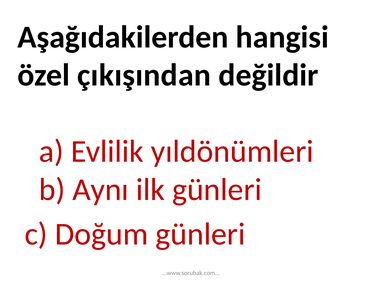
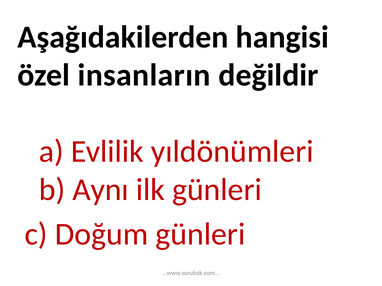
çıkışından: çıkışından -> insanların
